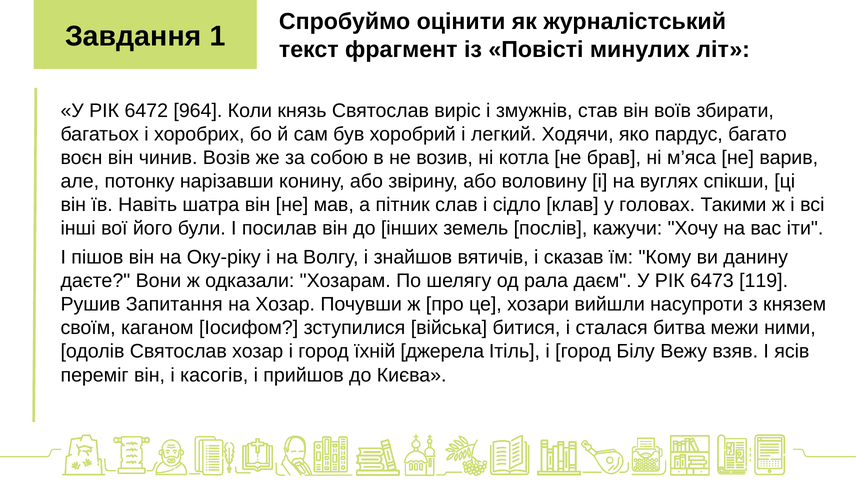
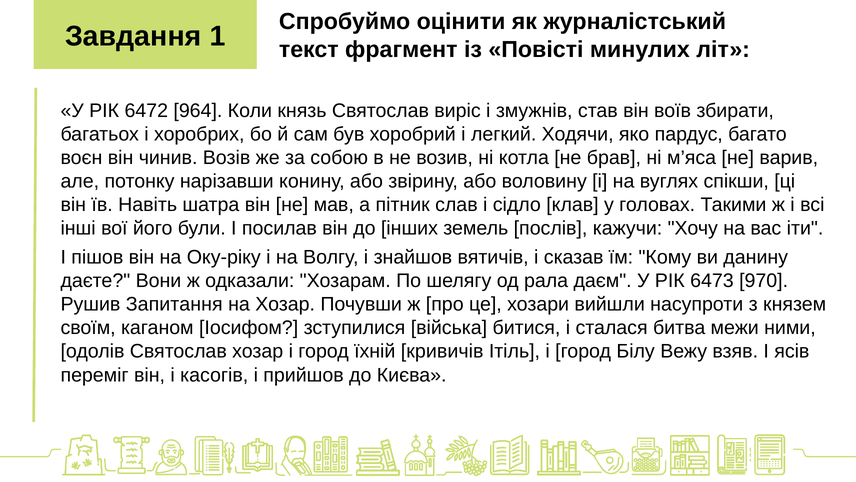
119: 119 -> 970
джерела: джерела -> кривичів
